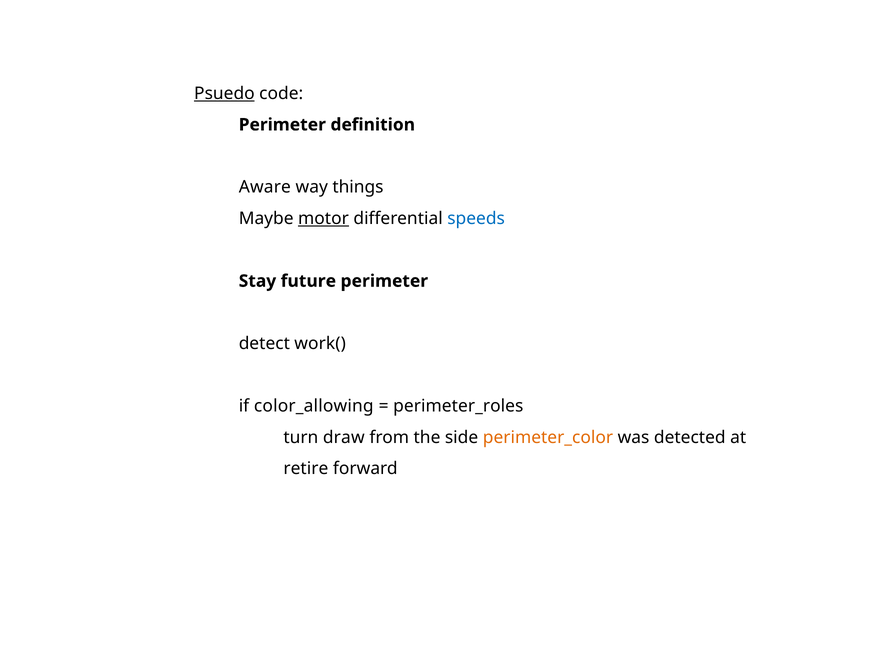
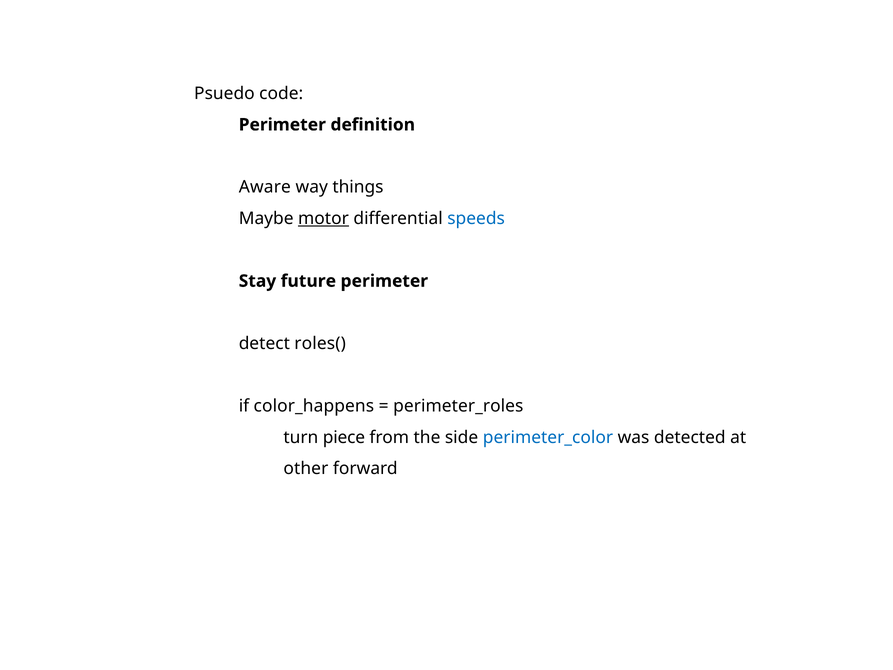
Psuedo underline: present -> none
work(: work( -> roles(
color_allowing: color_allowing -> color_happens
draw: draw -> piece
perimeter_color colour: orange -> blue
retire: retire -> other
